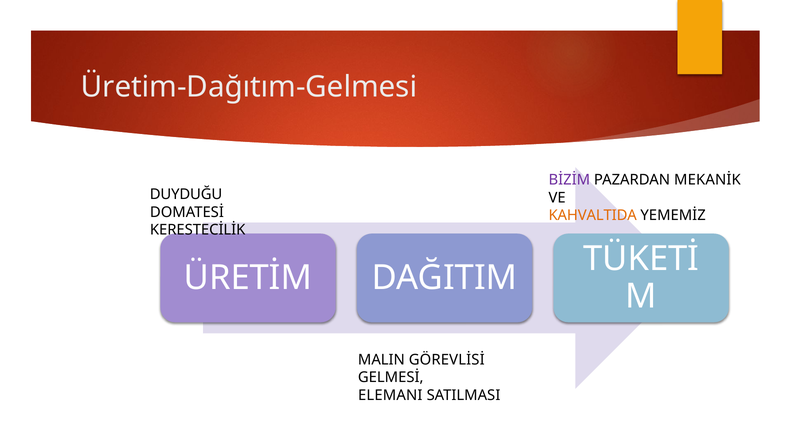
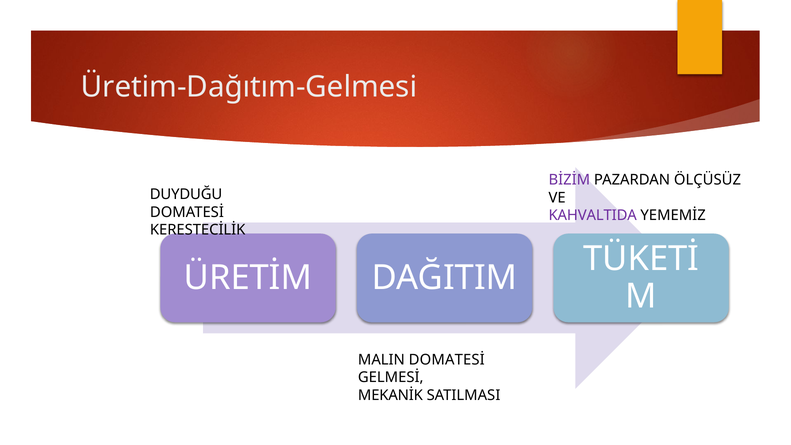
MEKANİK: MEKANİK -> ÖLÇÜSÜZ
KAHVALTIDA colour: orange -> purple
MALIN GÖREVLİSİ: GÖREVLİSİ -> DOMATESİ
ELEMANI: ELEMANI -> MEKANİK
